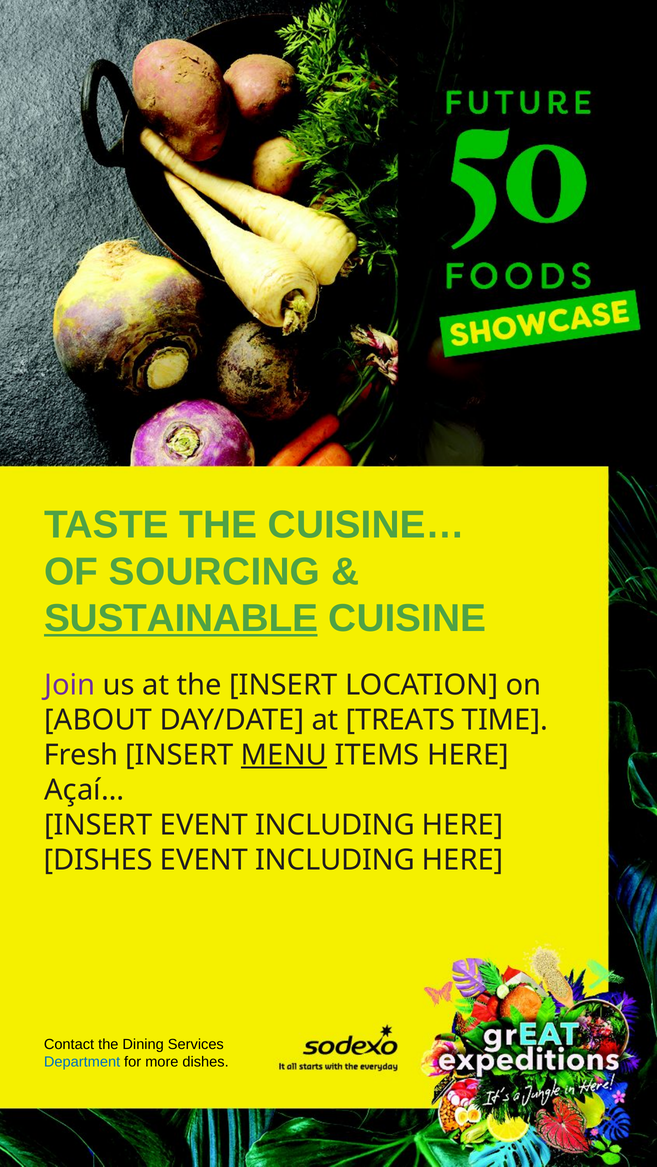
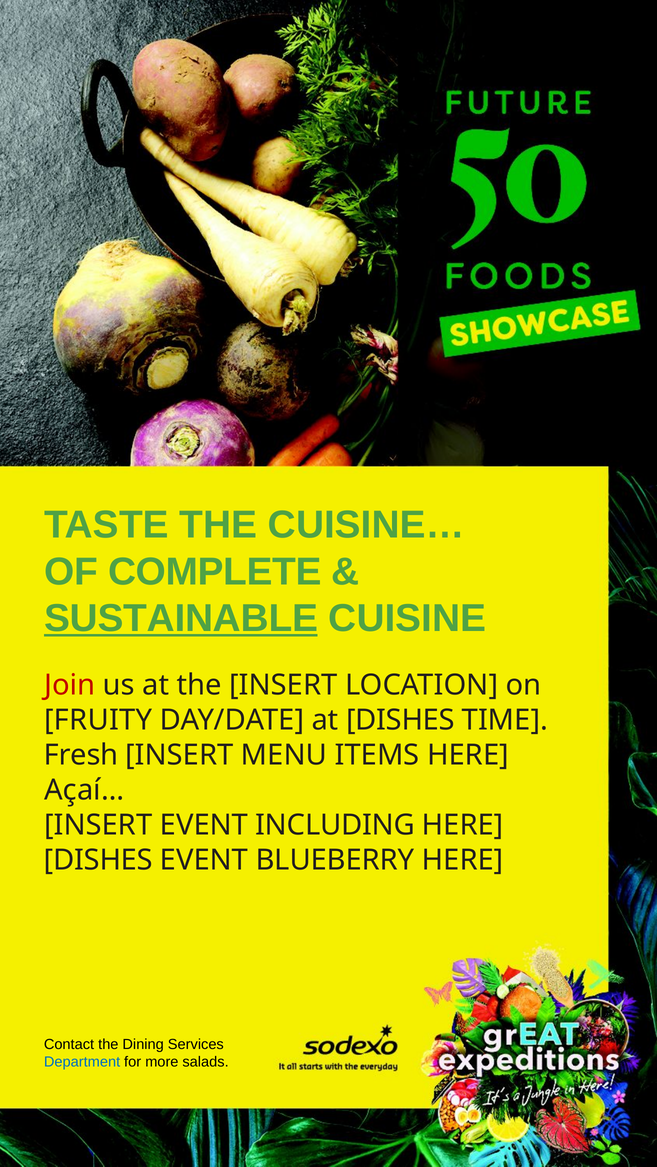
SOURCING: SOURCING -> COMPLETE
Join colour: purple -> red
ABOUT: ABOUT -> FRUITY
at TREATS: TREATS -> DISHES
MENU underline: present -> none
INCLUDING at (335, 860): INCLUDING -> BLUEBERRY
more dishes: dishes -> salads
